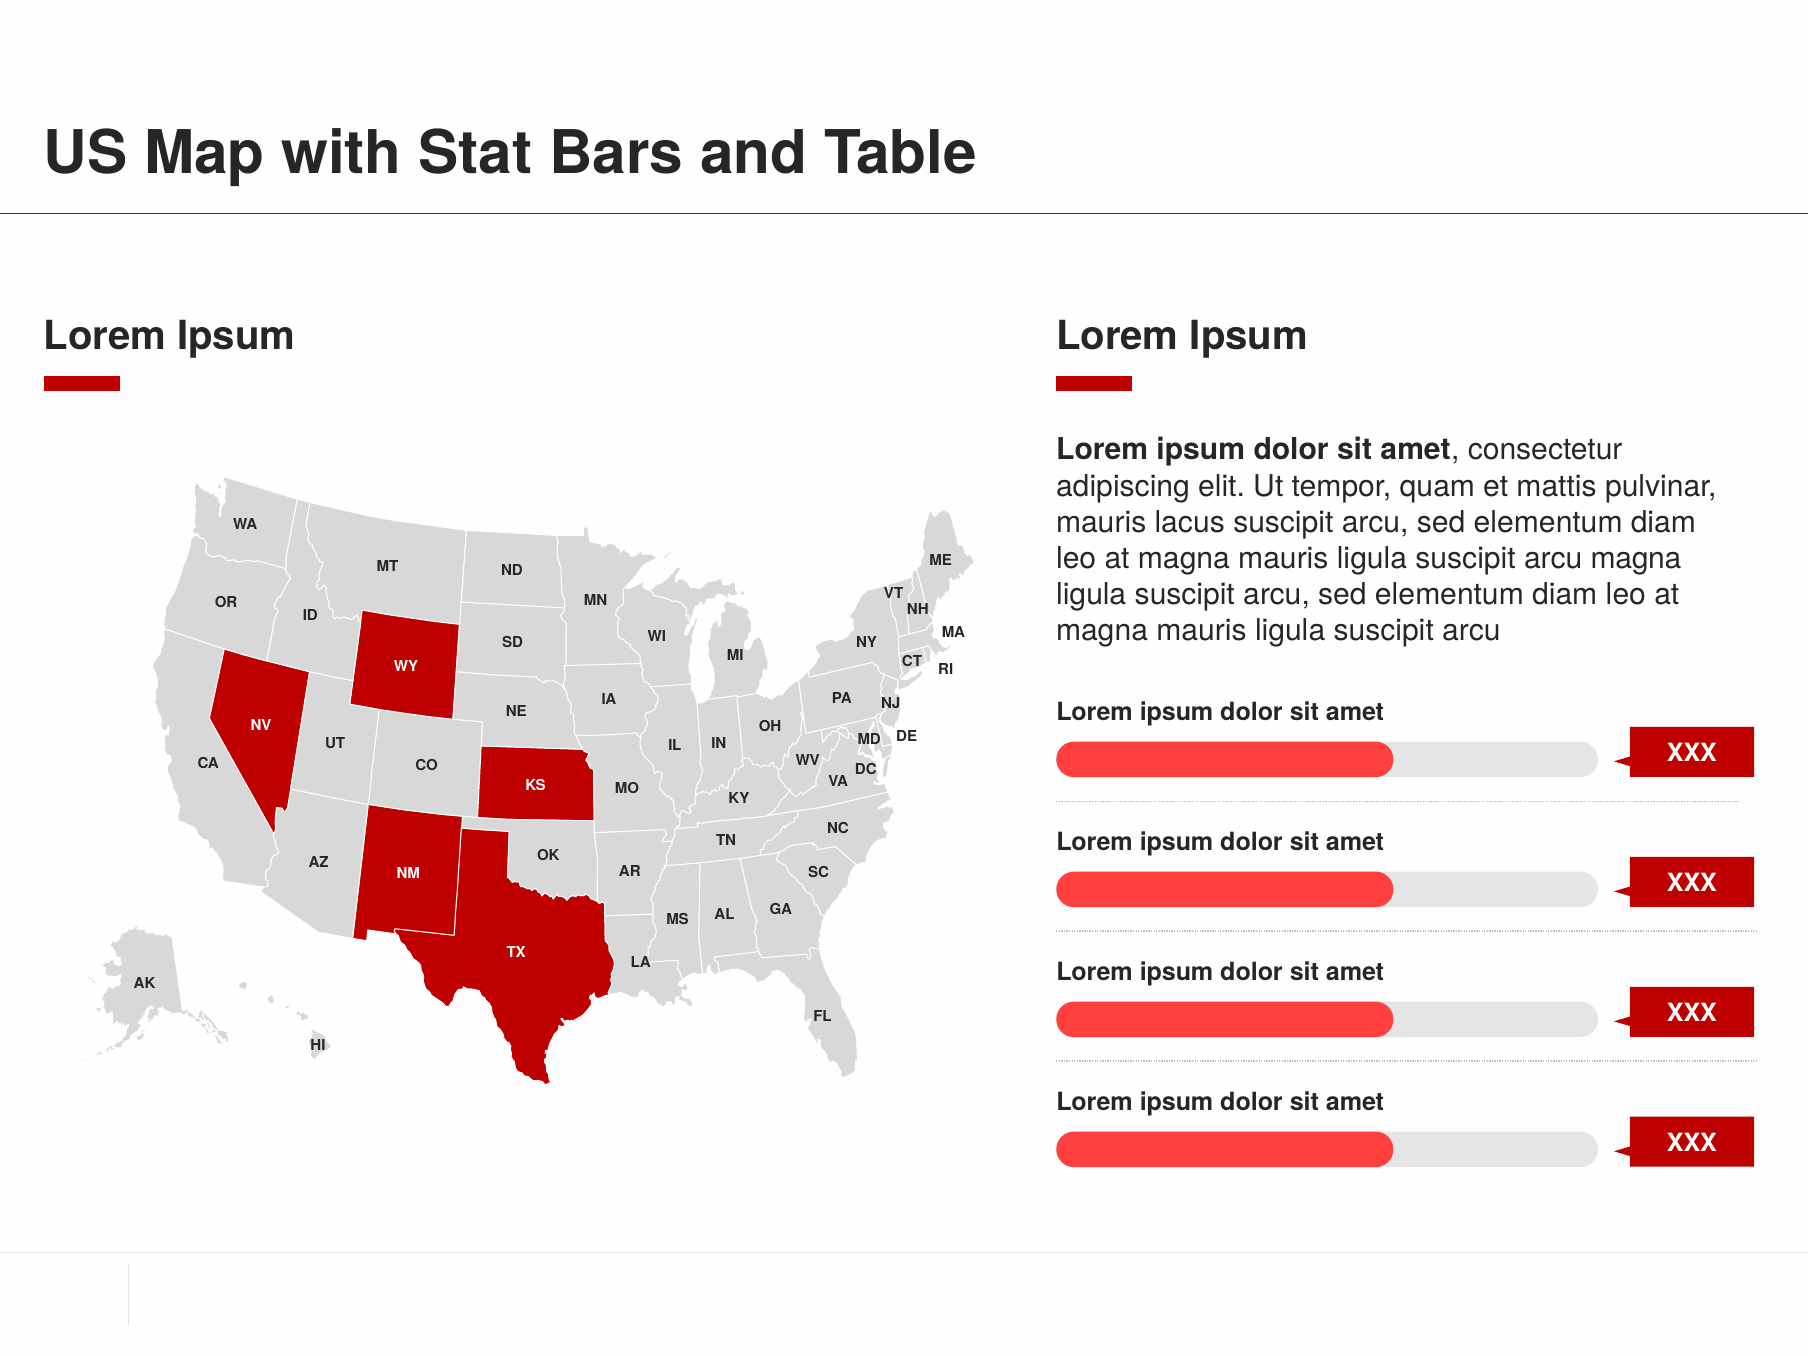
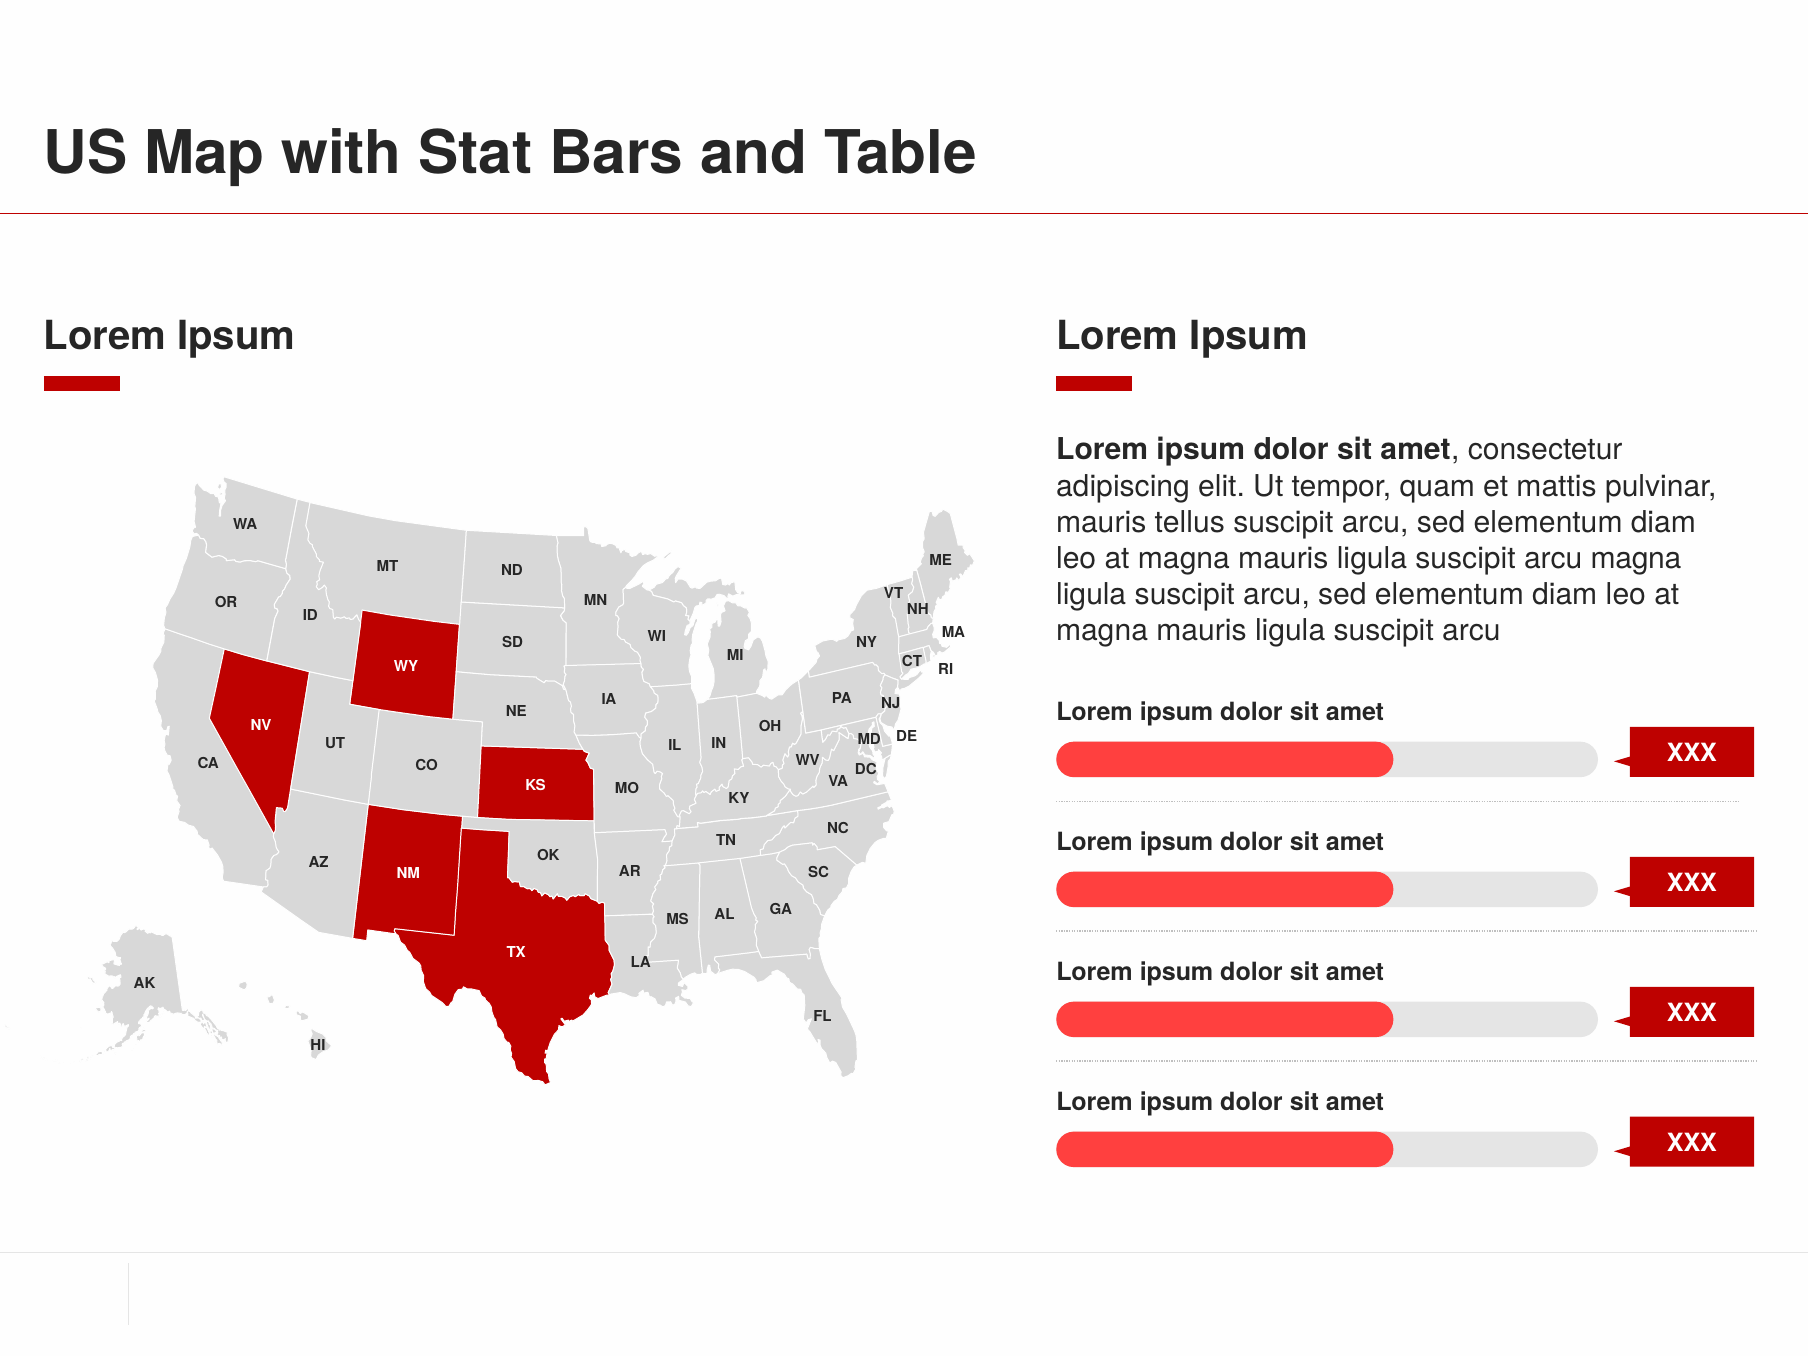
lacus: lacus -> tellus
